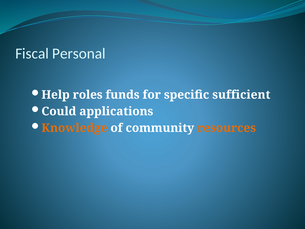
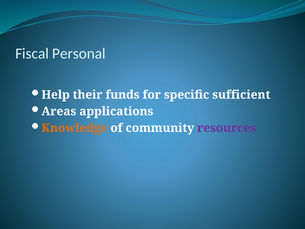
roles: roles -> their
Could: Could -> Areas
resources colour: orange -> purple
